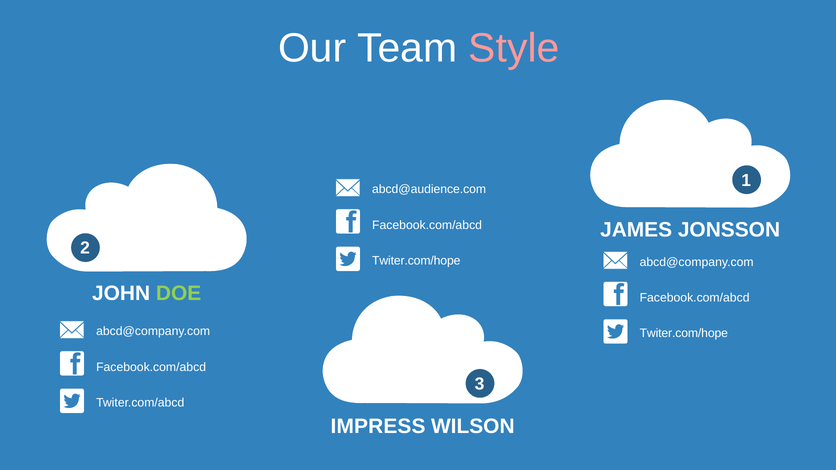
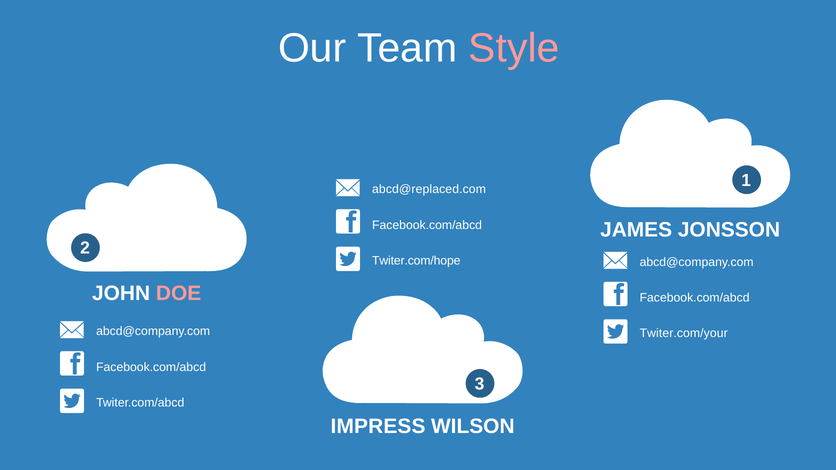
abcd@audience.com: abcd@audience.com -> abcd@replaced.com
DOE colour: light green -> pink
Twiter.com/hope at (684, 333): Twiter.com/hope -> Twiter.com/your
